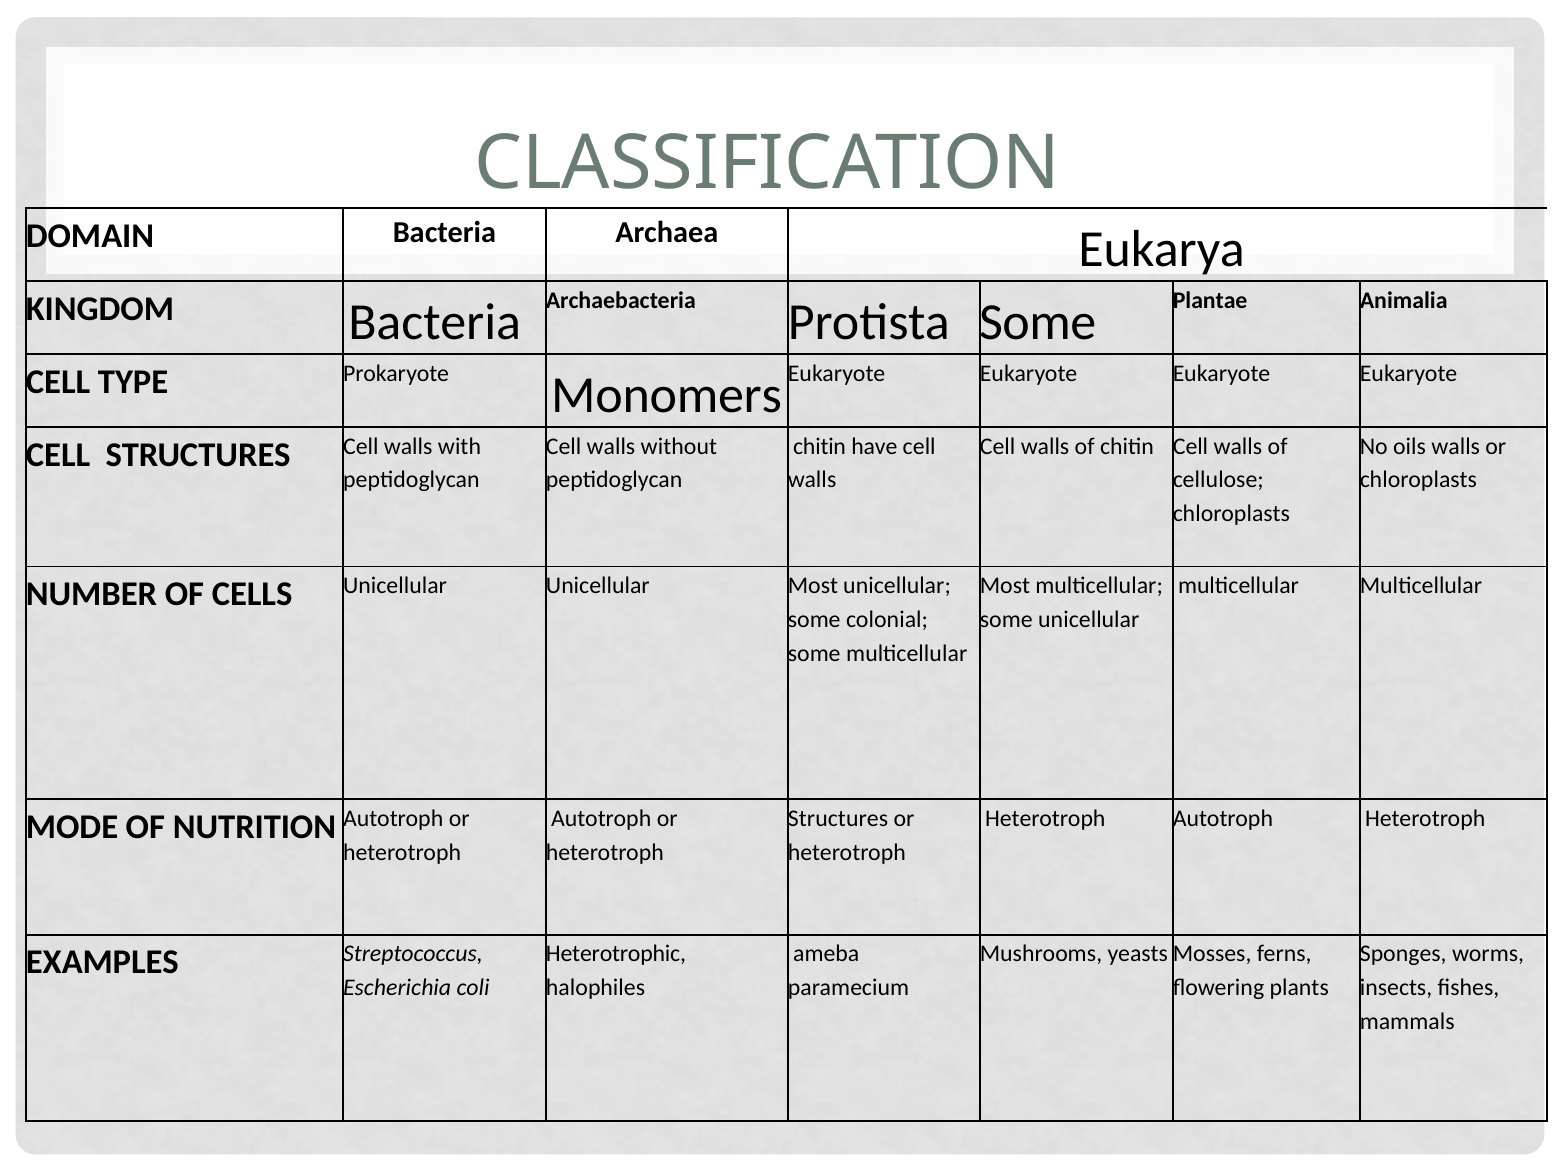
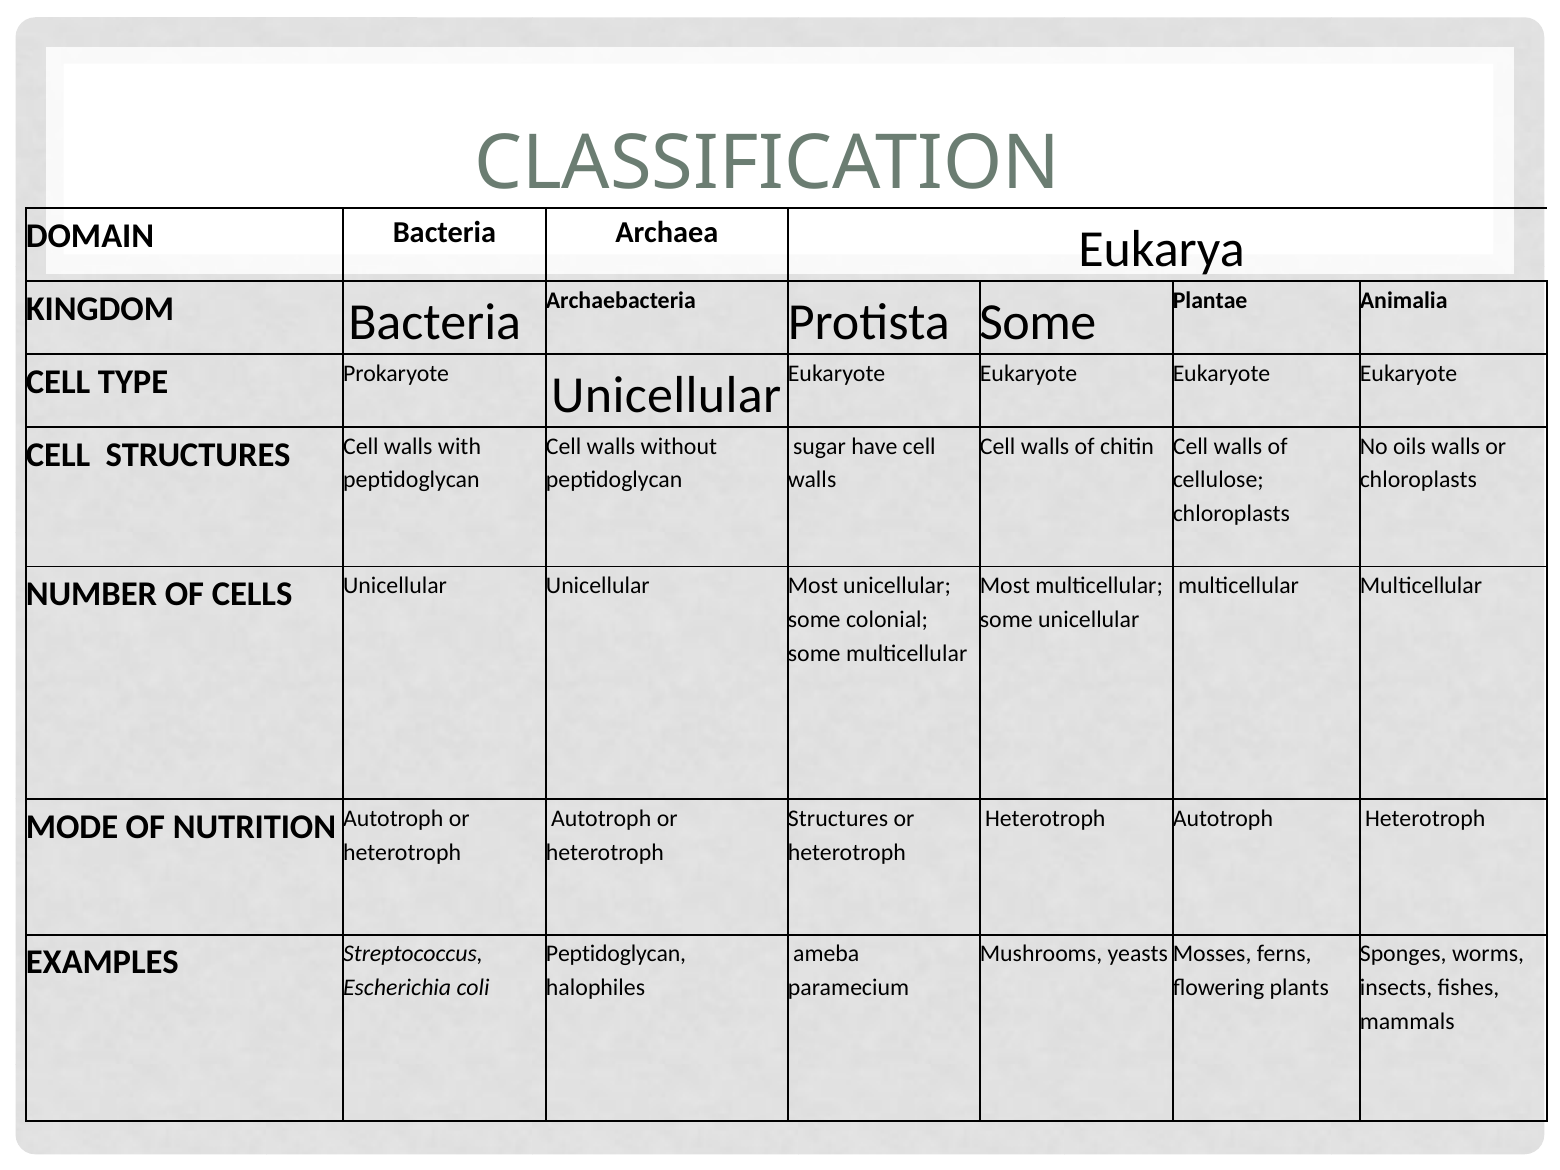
Prokaryote Monomers: Monomers -> Unicellular
chitin at (820, 446): chitin -> sugar
Heterotrophic at (616, 954): Heterotrophic -> Peptidoglycan
